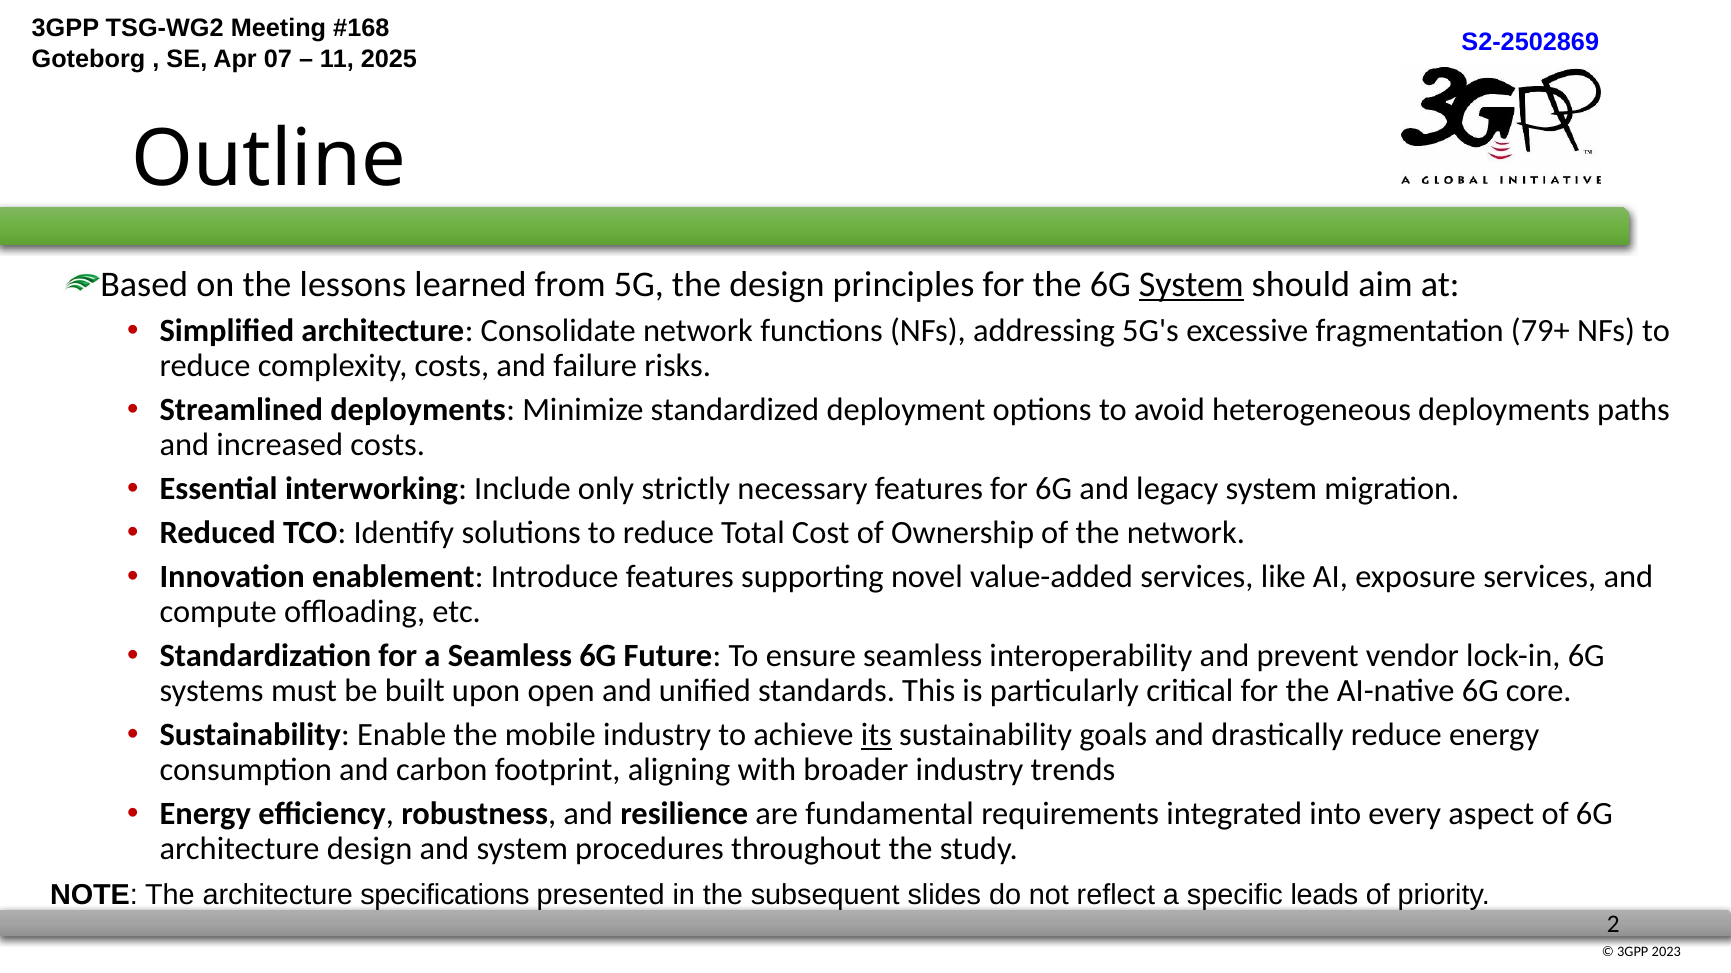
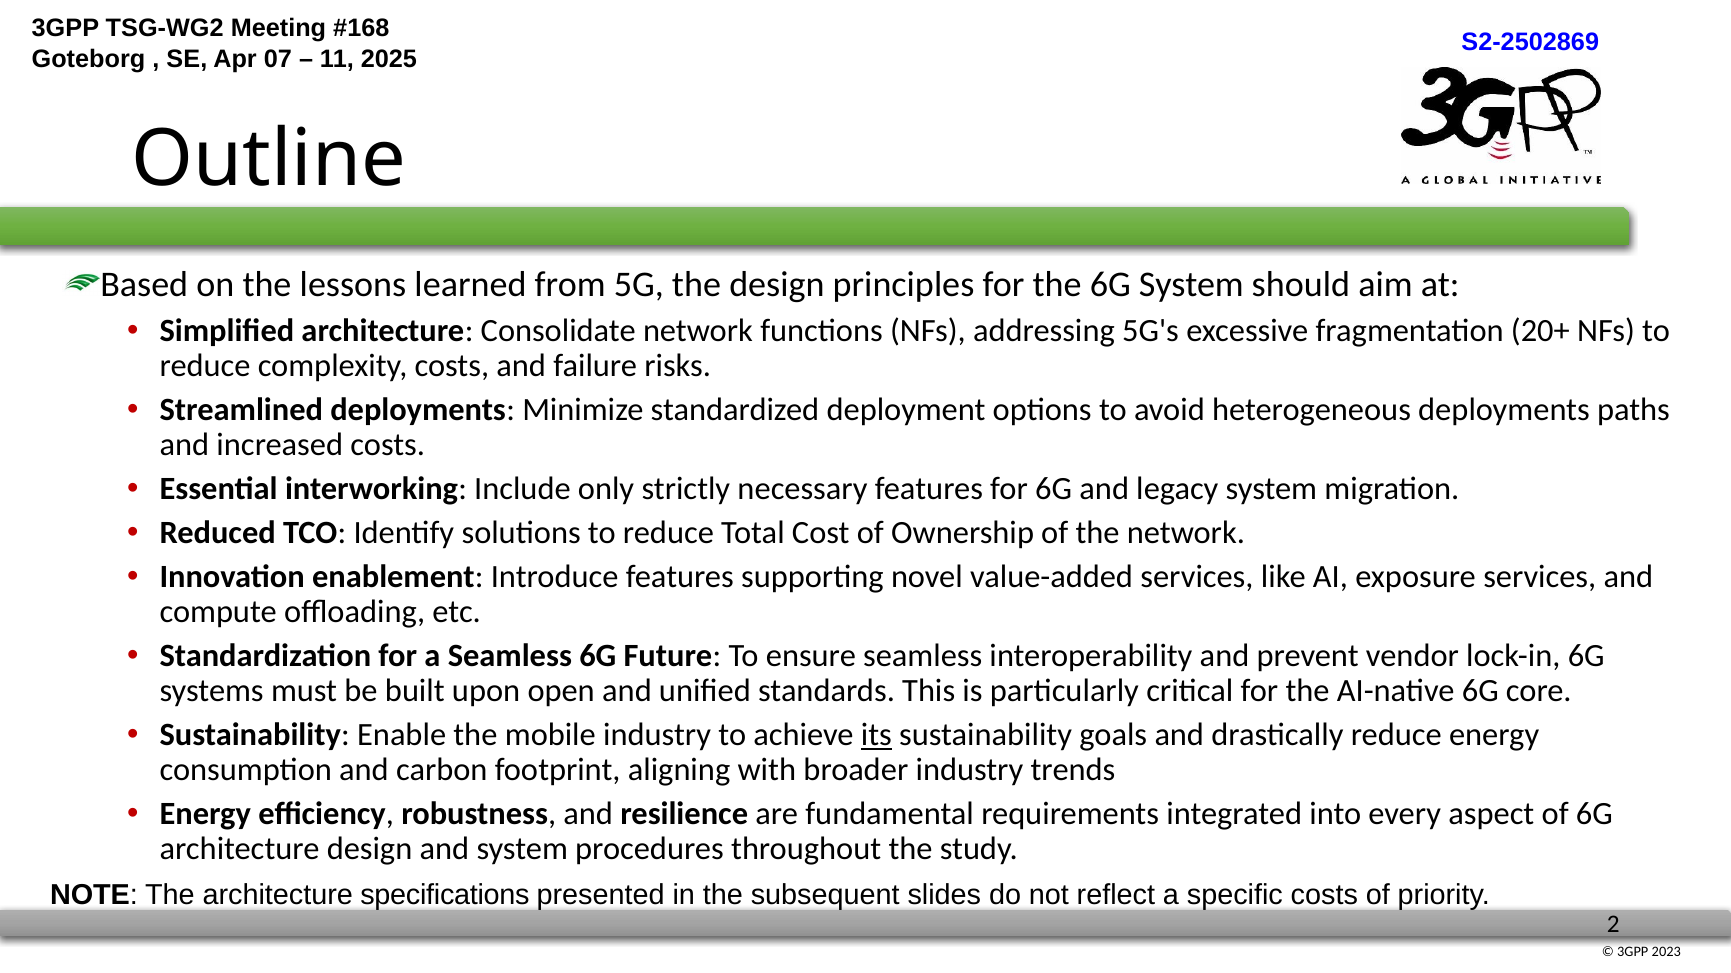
System at (1191, 285) underline: present -> none
79+: 79+ -> 20+
specific leads: leads -> costs
